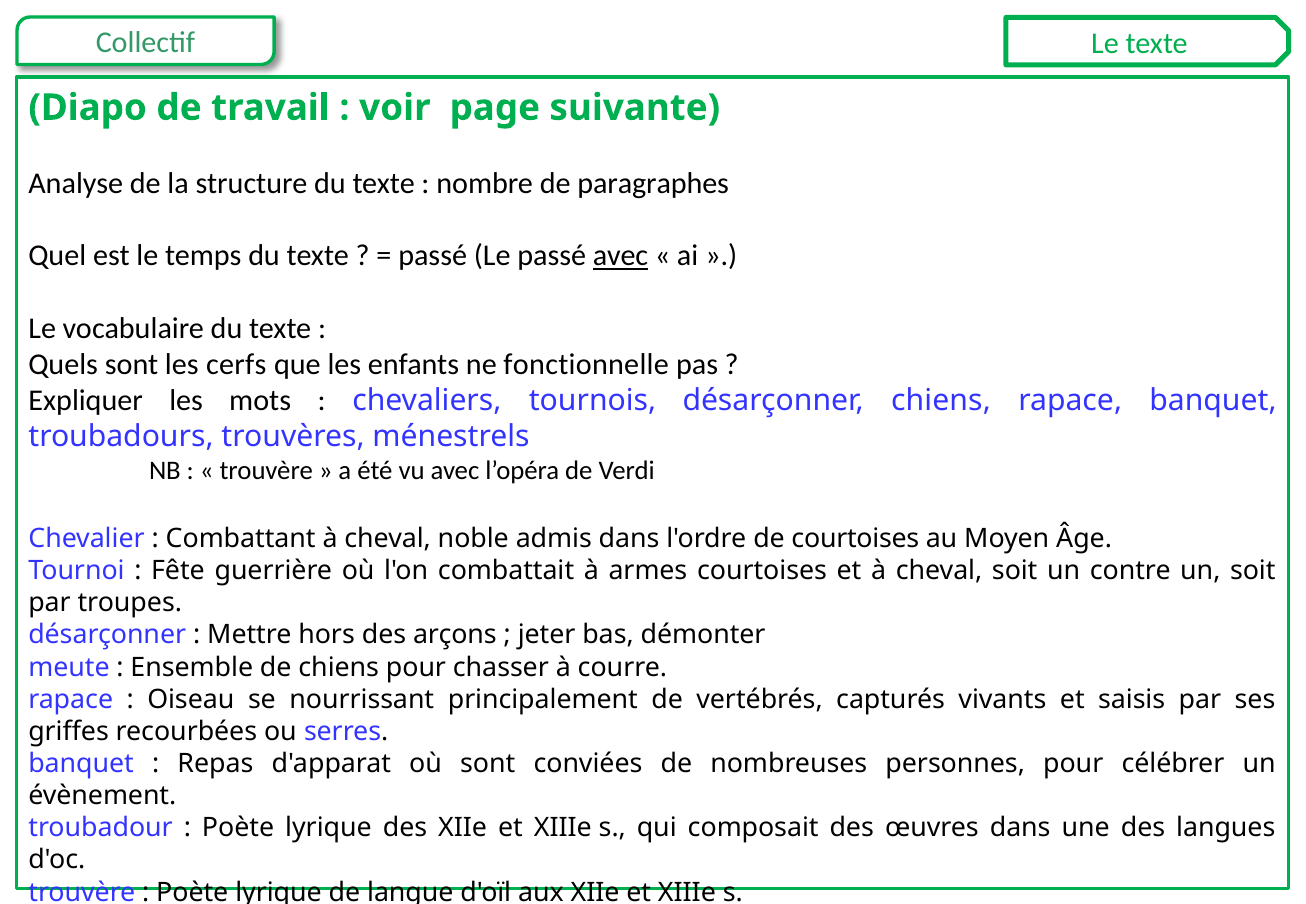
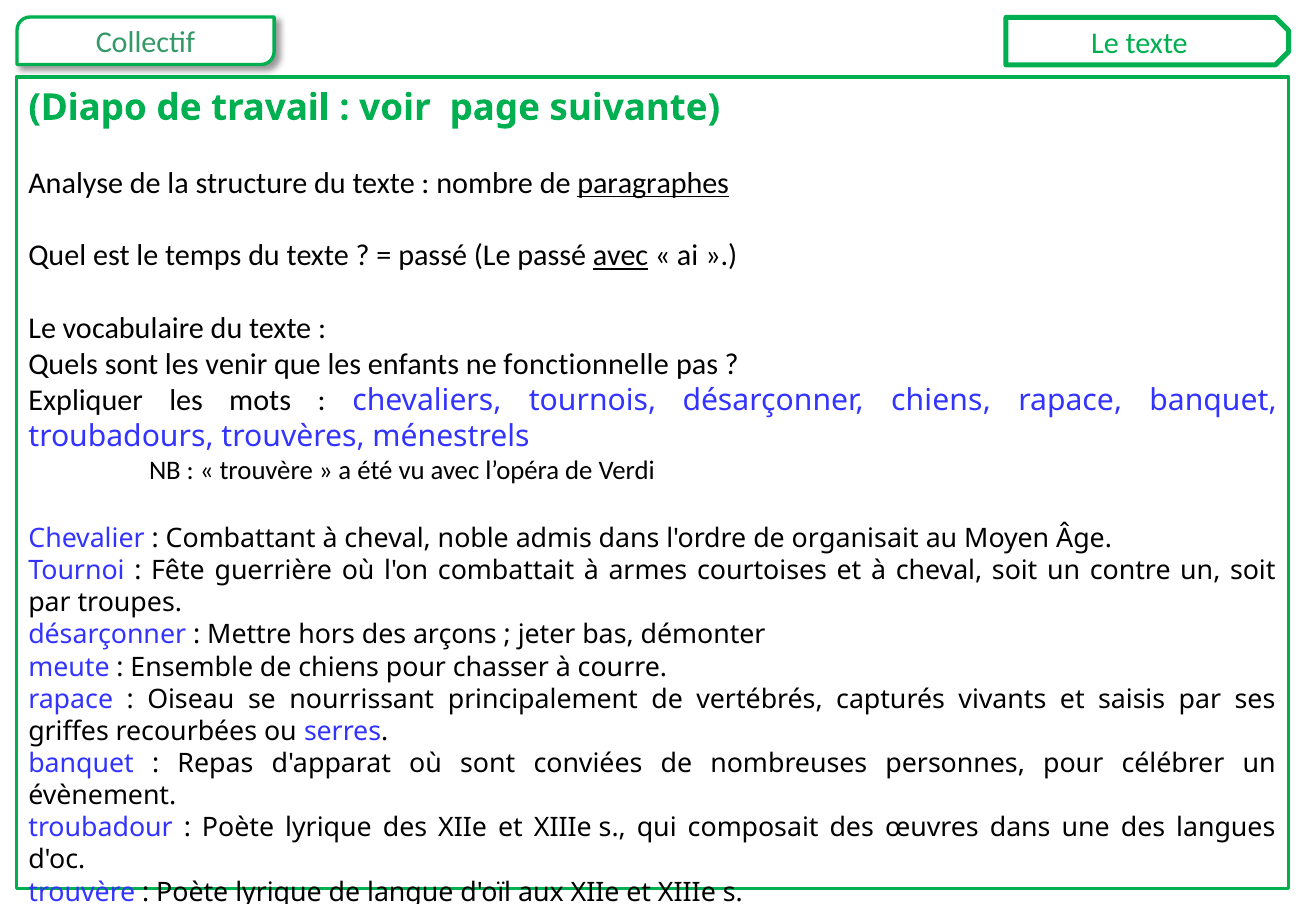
paragraphes underline: none -> present
cerfs: cerfs -> venir
de courtoises: courtoises -> organisait
